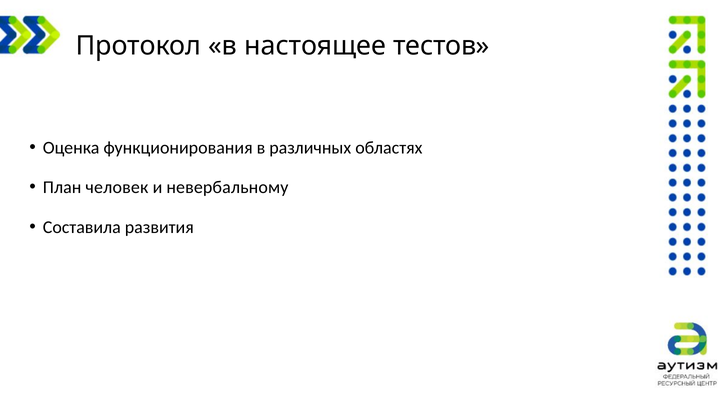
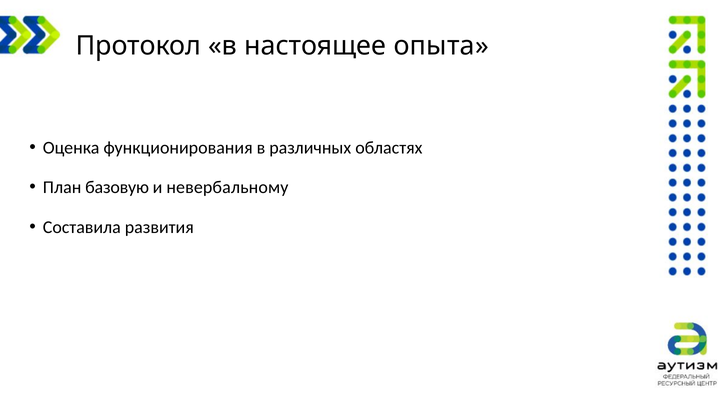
тестов: тестов -> опыта
человек: человек -> базовую
